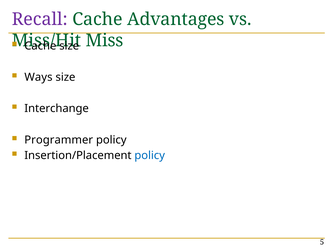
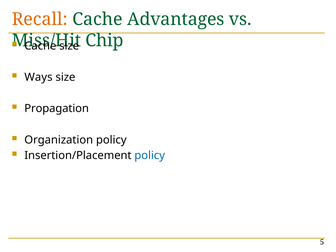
Recall colour: purple -> orange
Miss: Miss -> Chip
Interchange: Interchange -> Propagation
Programmer: Programmer -> Organization
